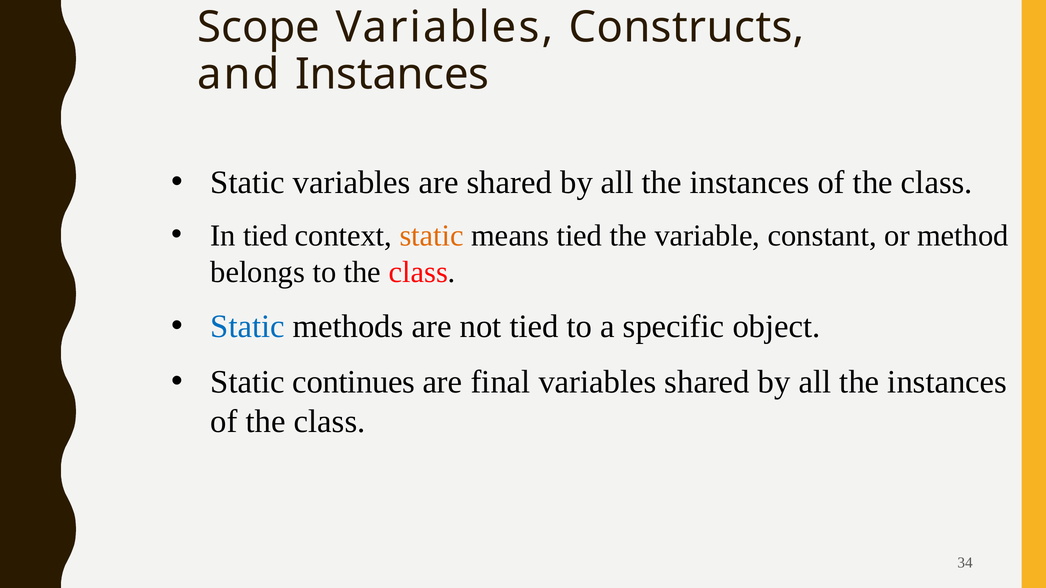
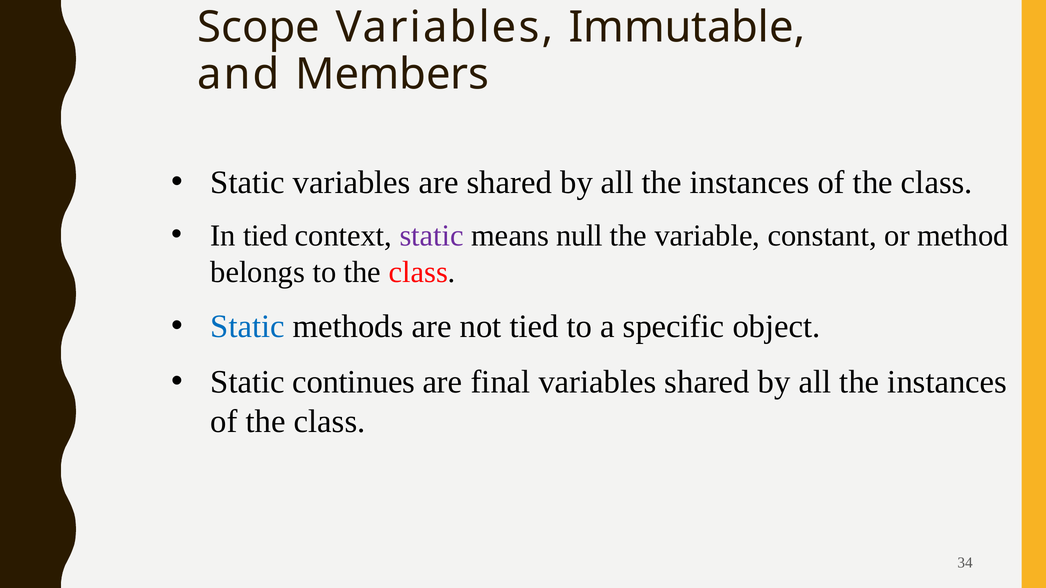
Constructs: Constructs -> Immutable
and Instances: Instances -> Members
static at (432, 236) colour: orange -> purple
means tied: tied -> null
